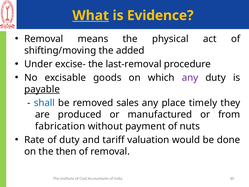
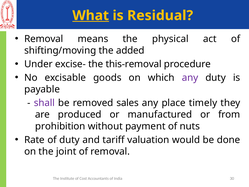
Evidence: Evidence -> Residual
last-removal: last-removal -> this-removal
payable underline: present -> none
shall colour: blue -> purple
fabrication: fabrication -> prohibition
then: then -> joint
